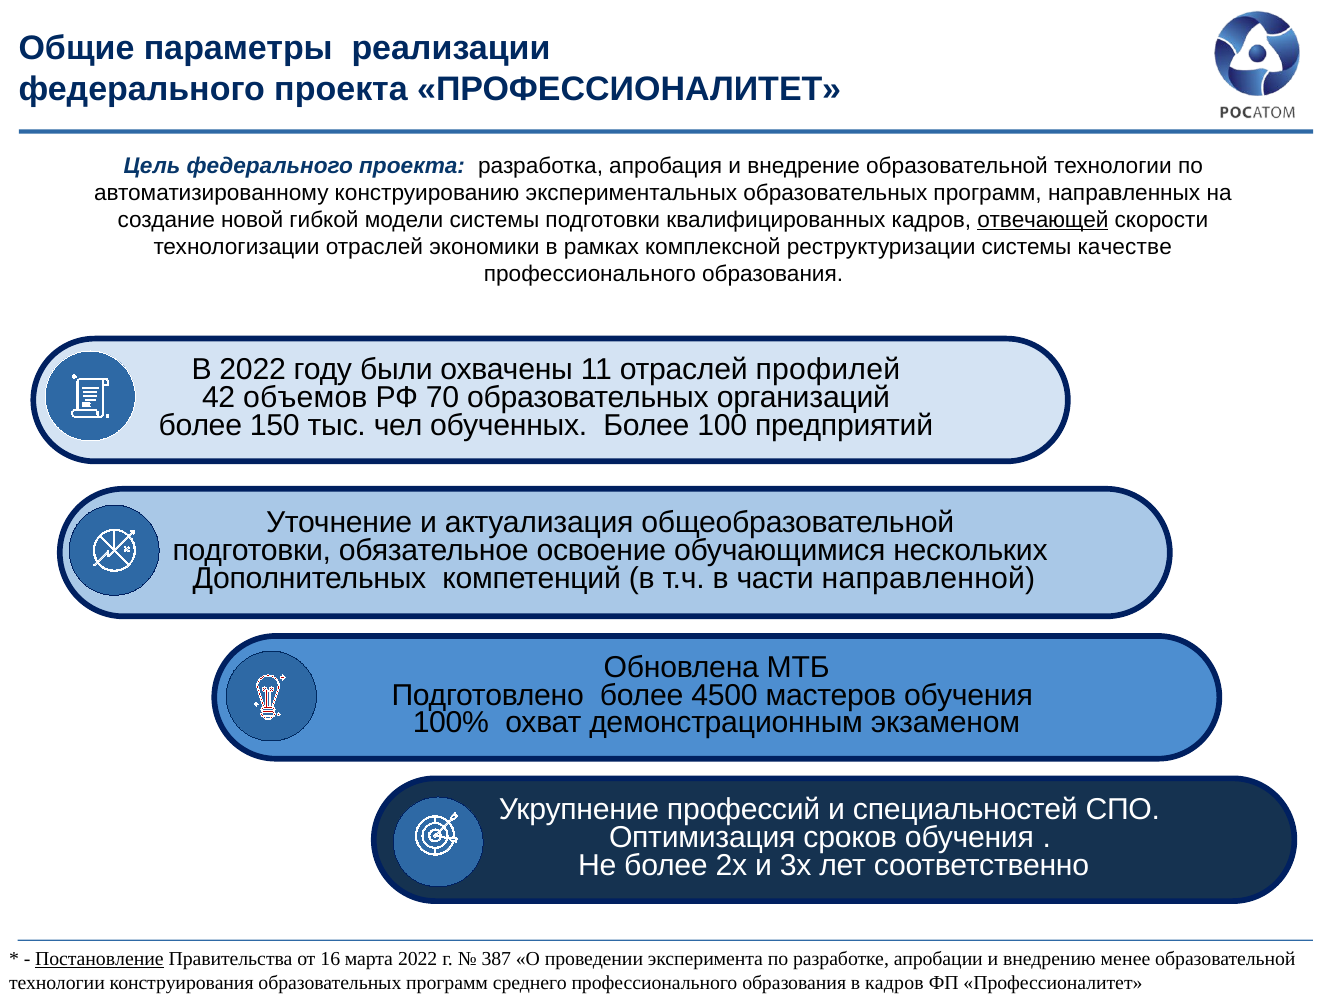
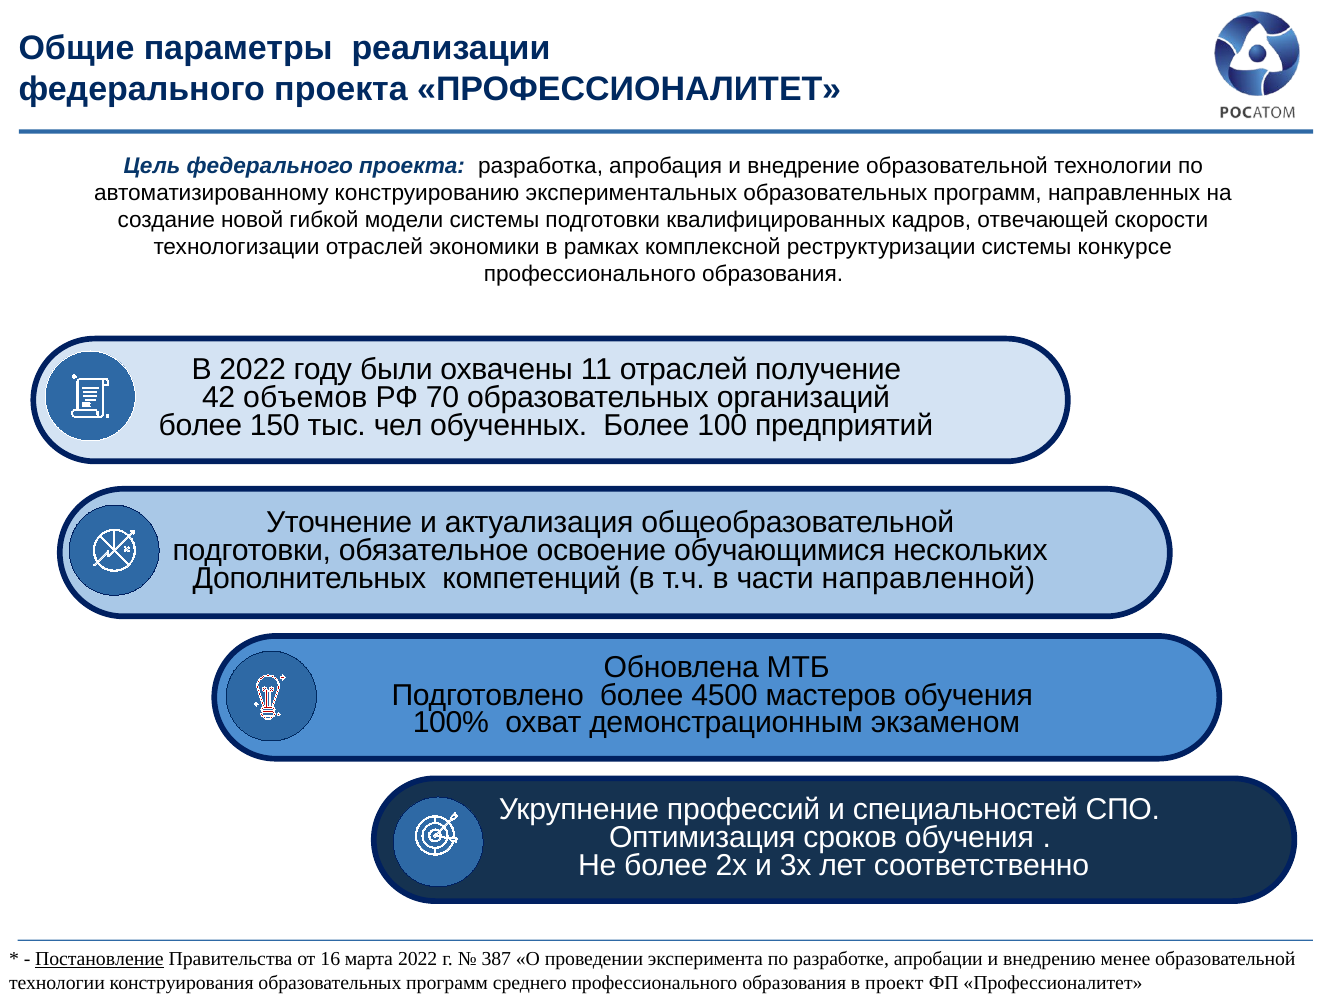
отвечающей underline: present -> none
качестве: качестве -> конкурсе
профилей: профилей -> получение
в кадров: кадров -> проект
